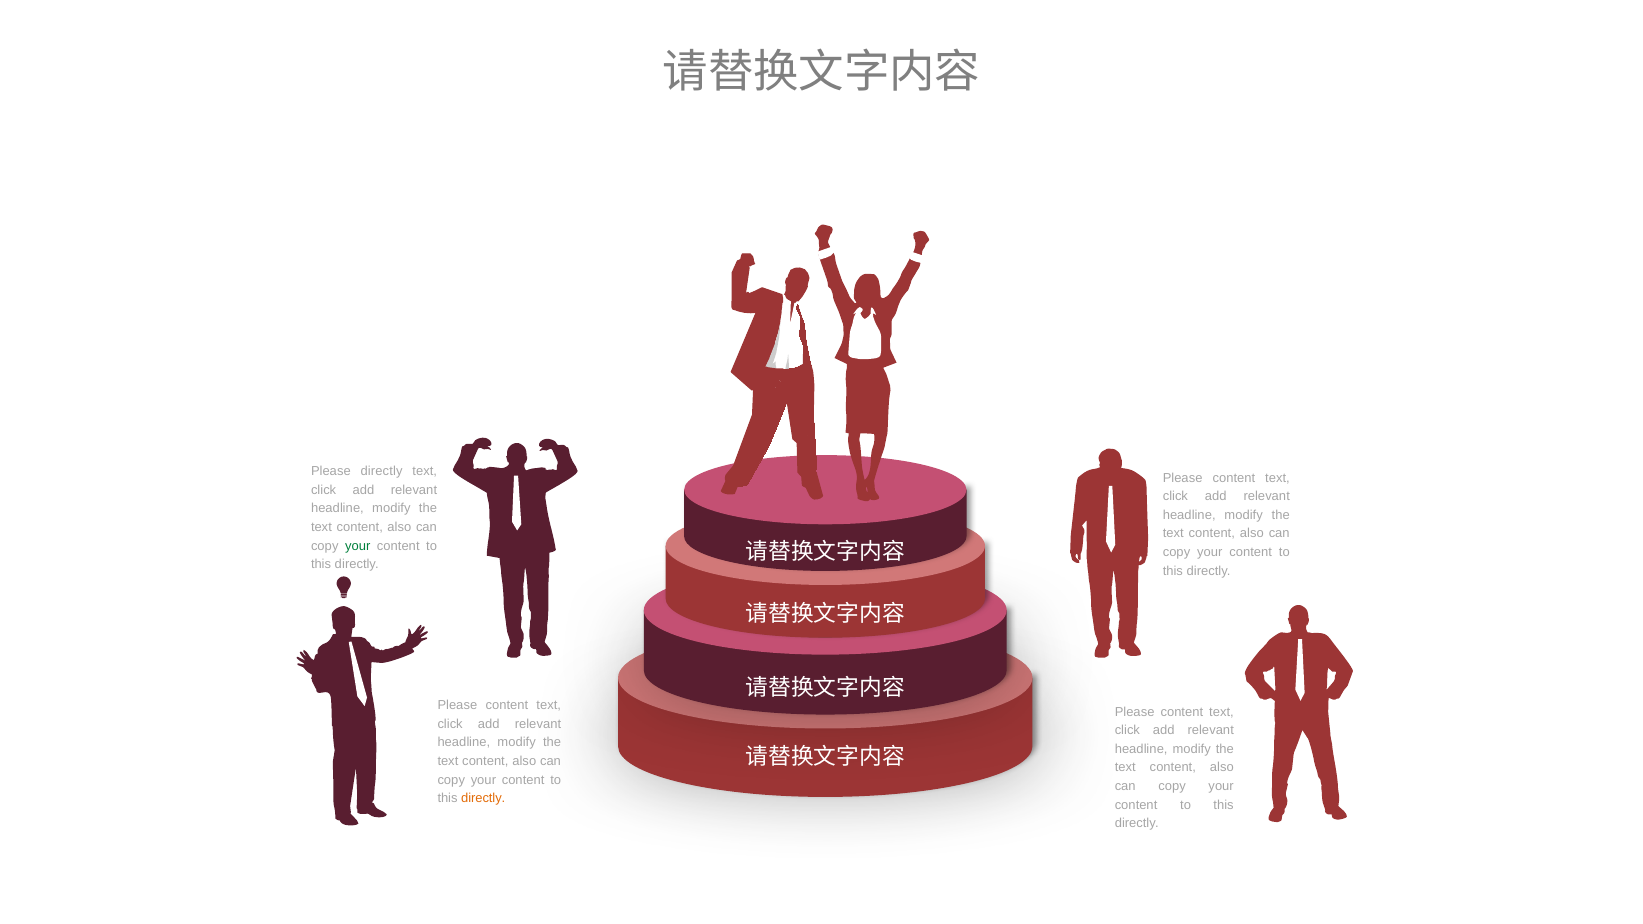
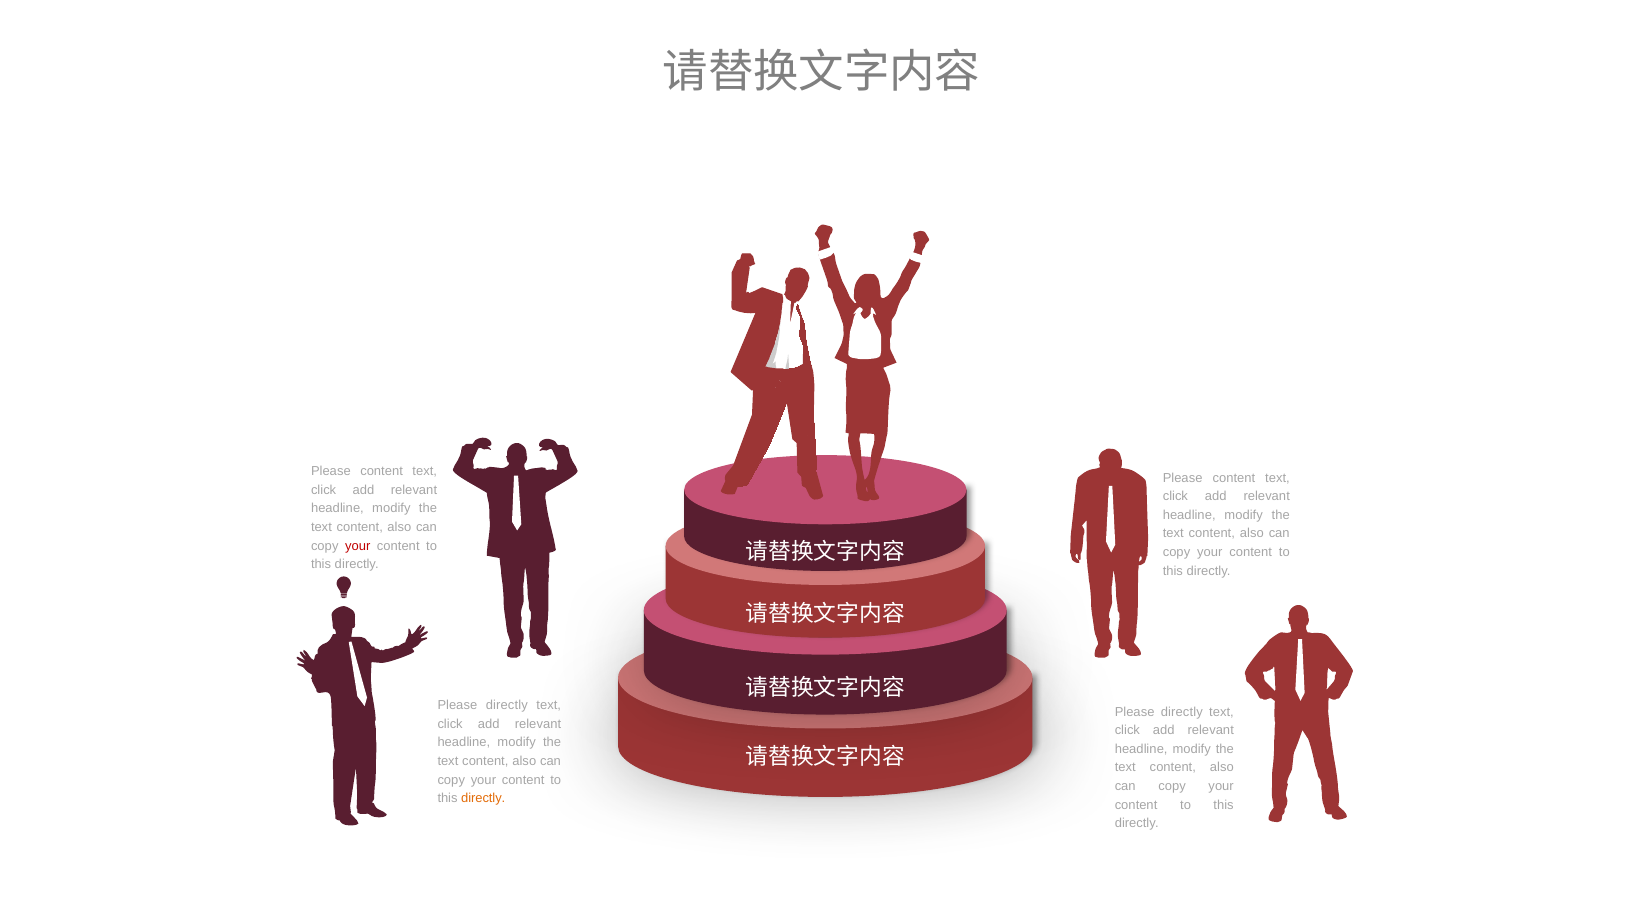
directly at (382, 471): directly -> content
your at (358, 546) colour: green -> red
content at (507, 706): content -> directly
content at (1182, 712): content -> directly
